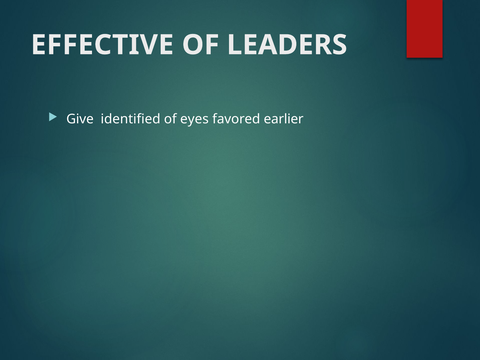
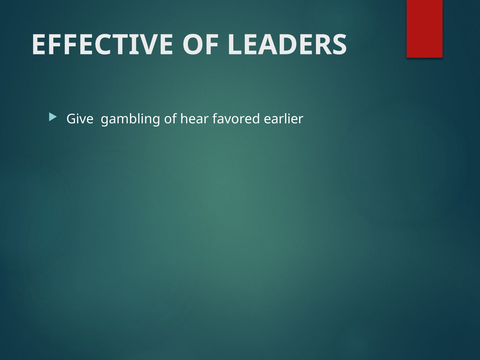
identified: identified -> gambling
eyes: eyes -> hear
